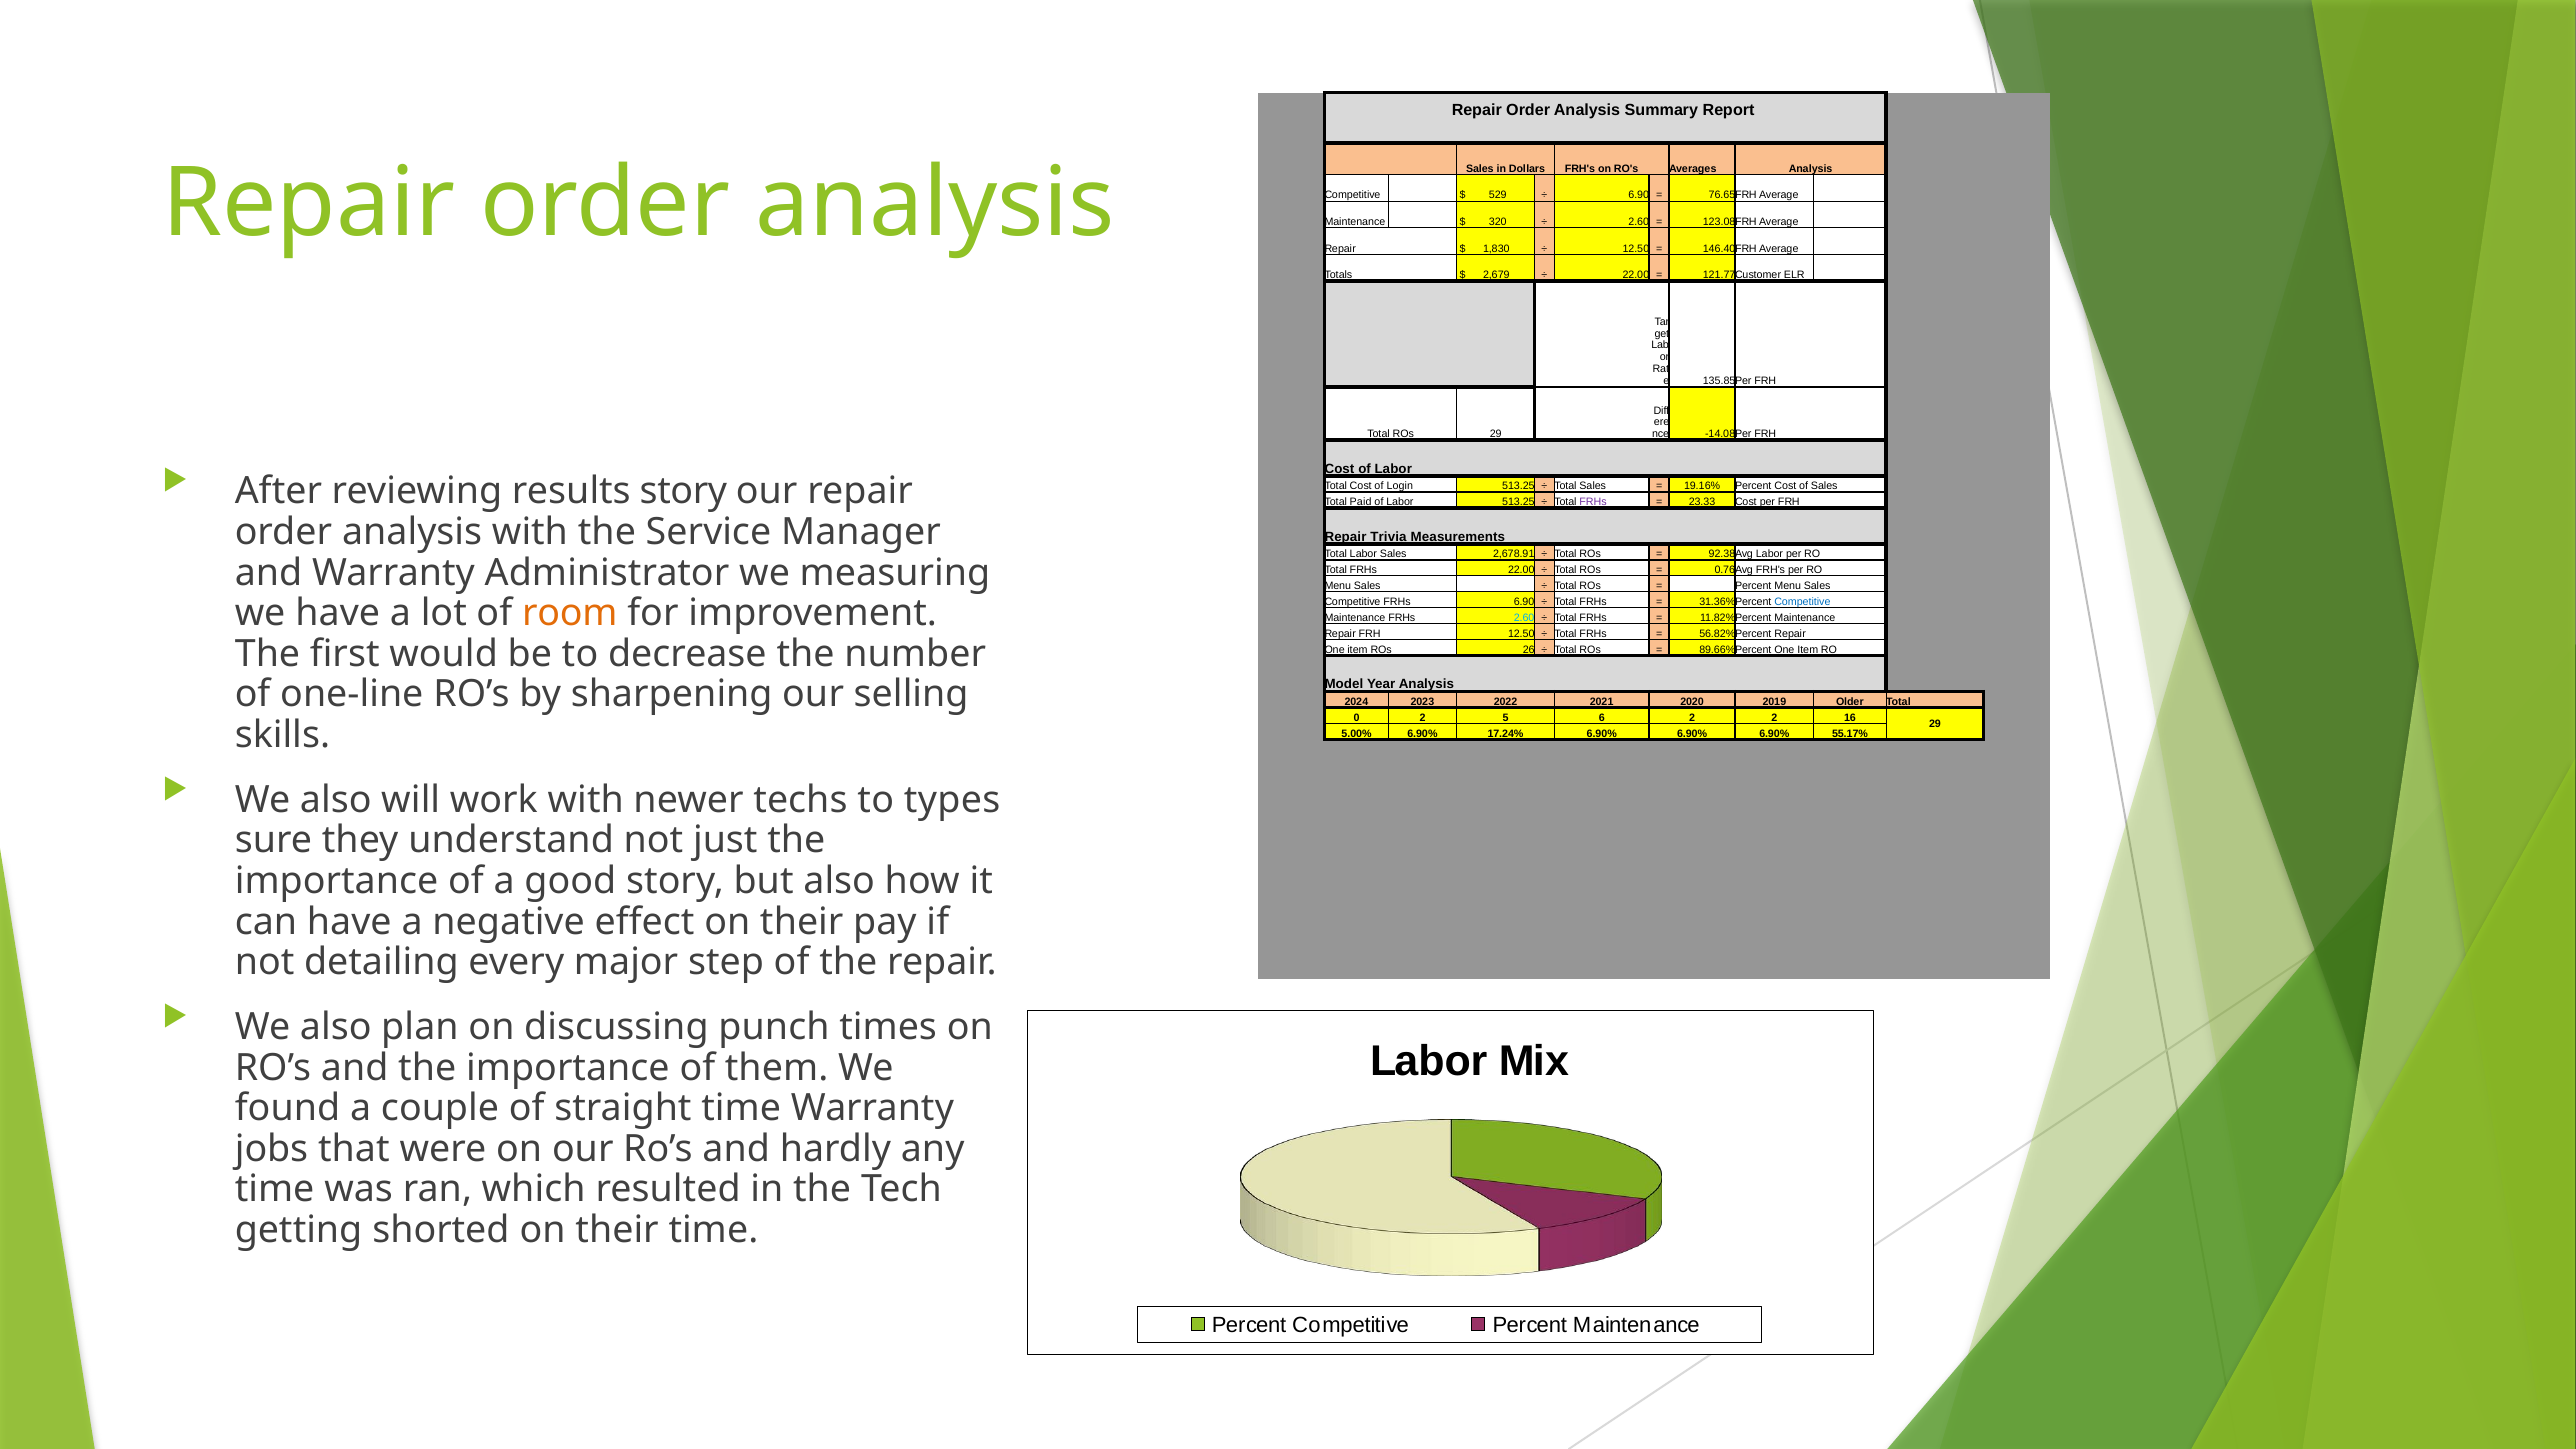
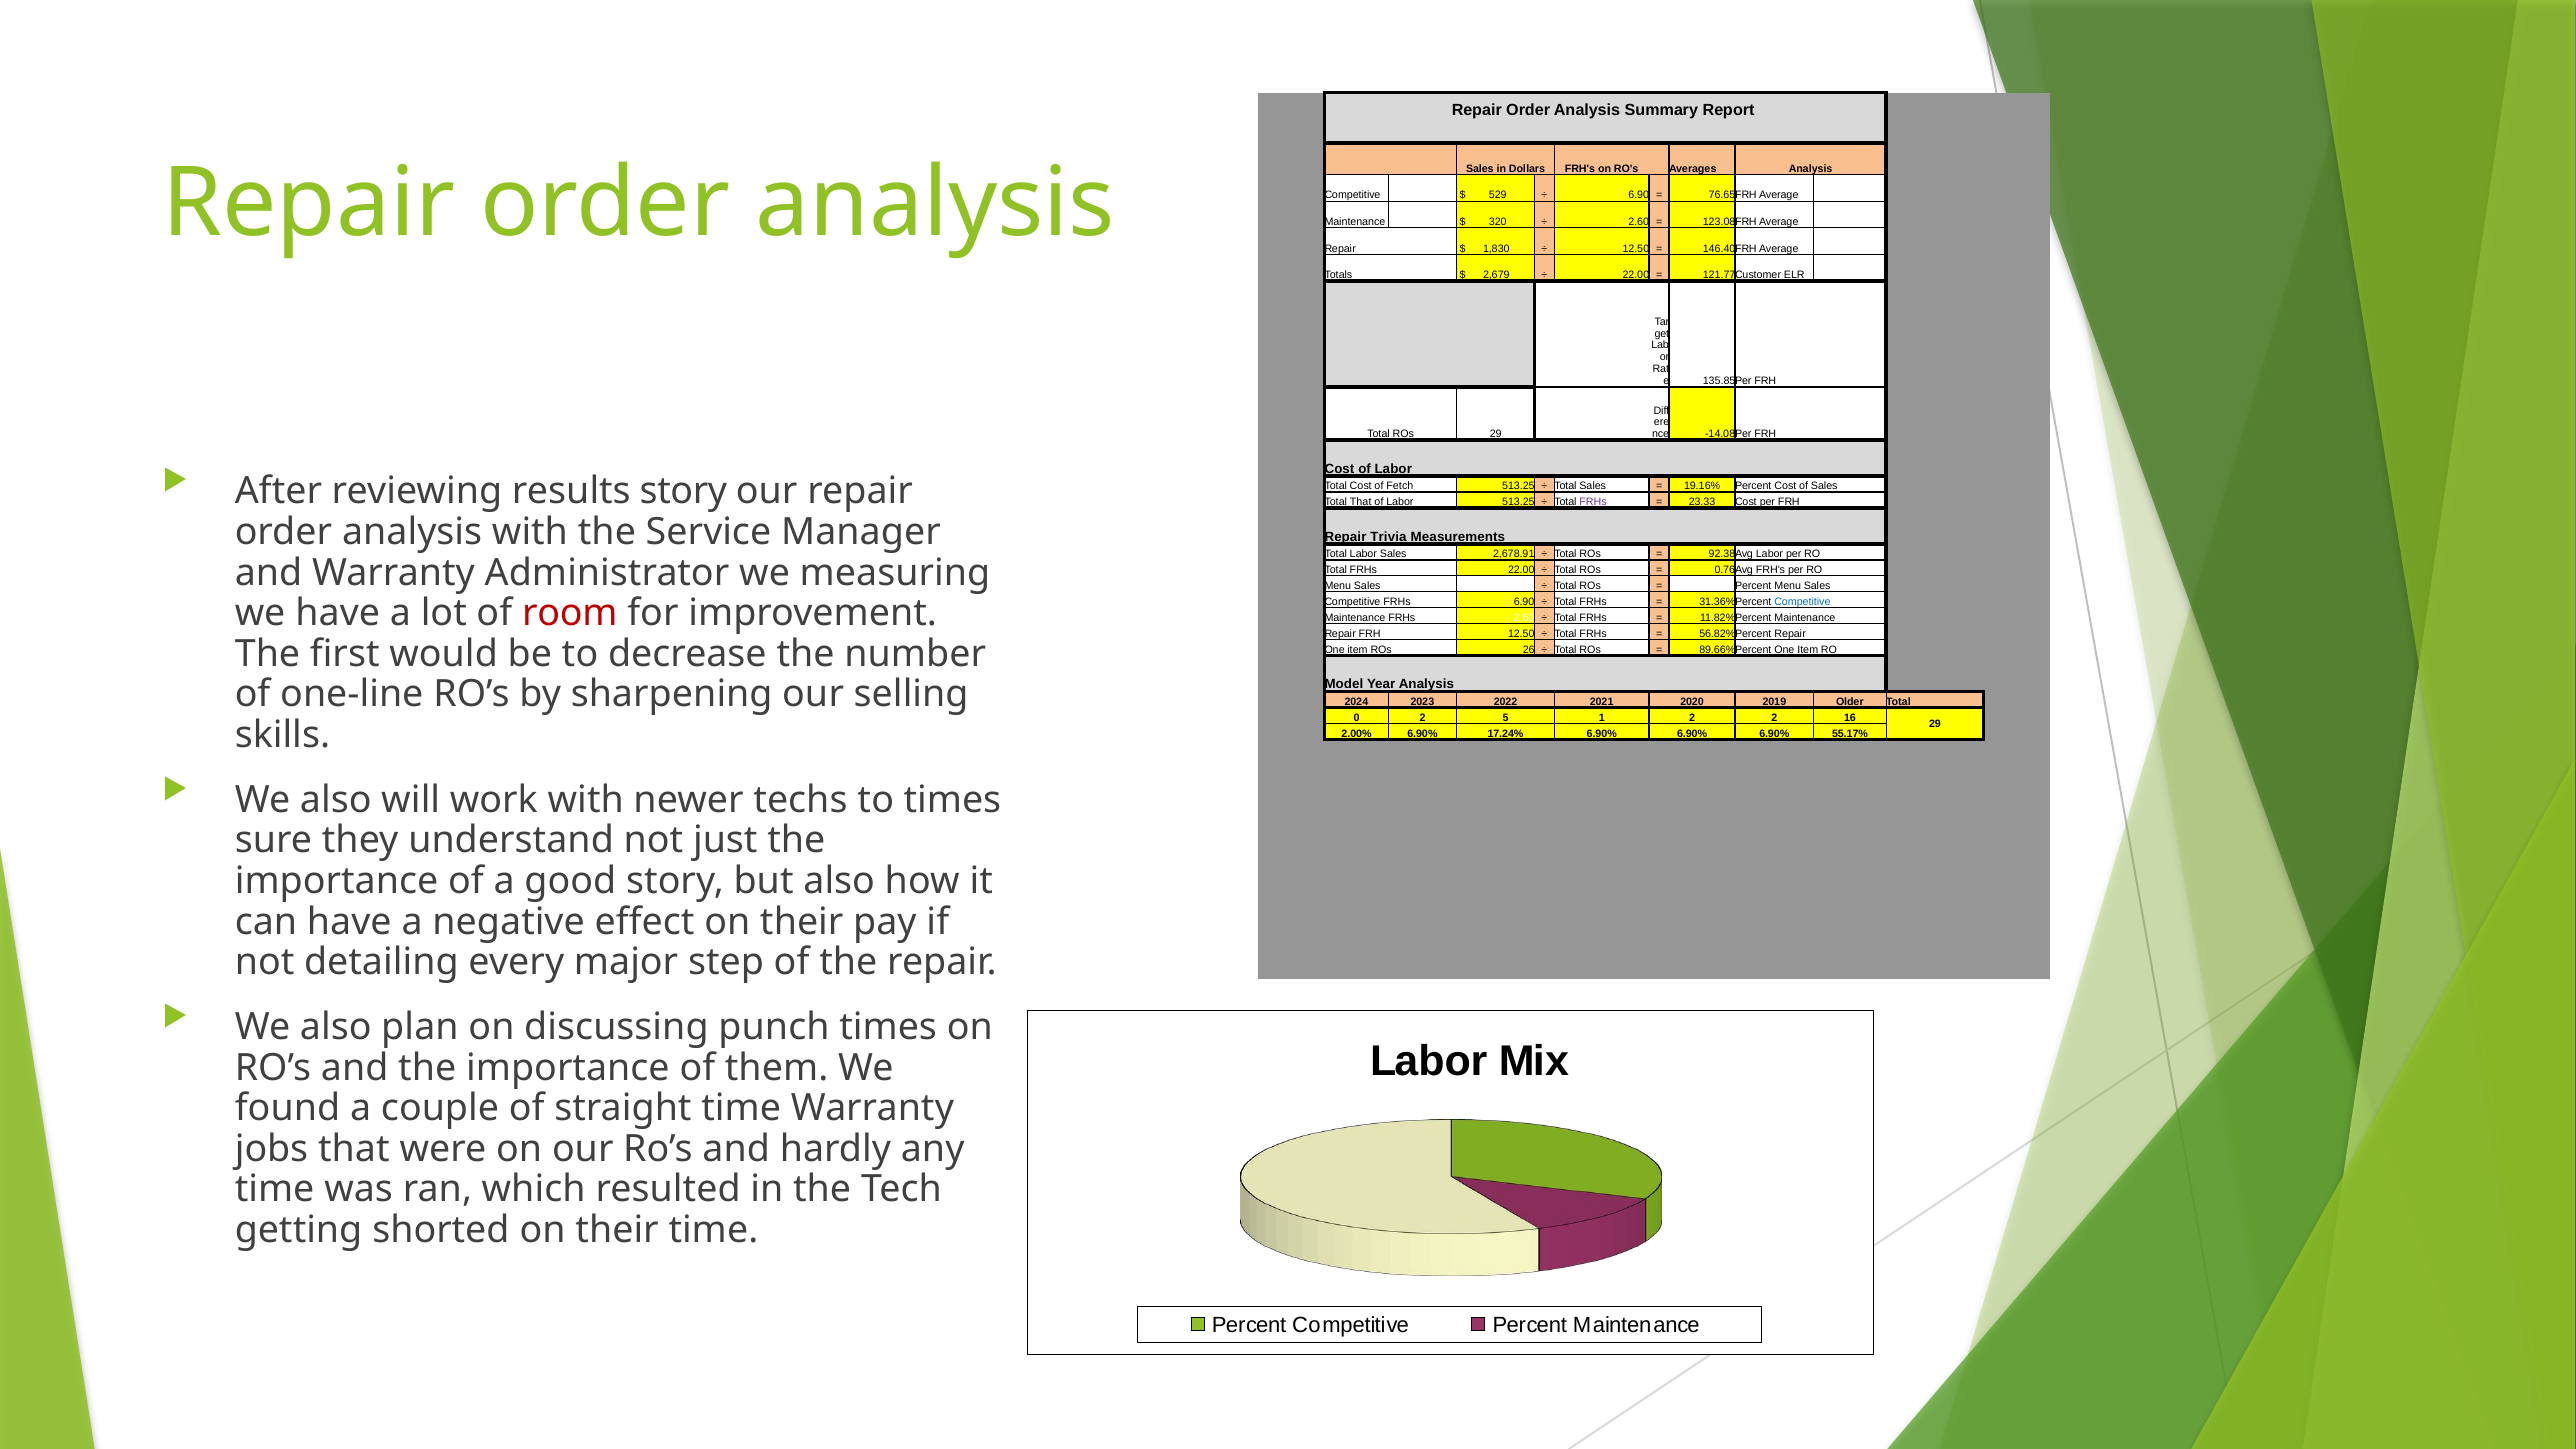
Login: Login -> Fetch
Total Paid: Paid -> That
room colour: orange -> red
2.60 at (1524, 618) colour: light blue -> white
6: 6 -> 1
5.00%: 5.00% -> 2.00%
to types: types -> times
